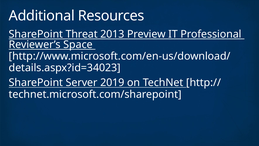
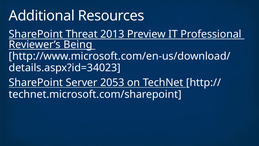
Space: Space -> Being
2019: 2019 -> 2053
